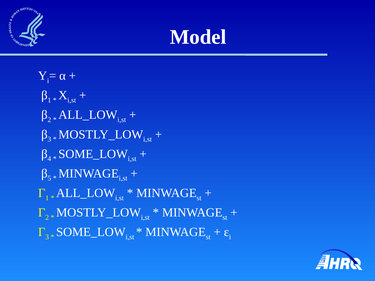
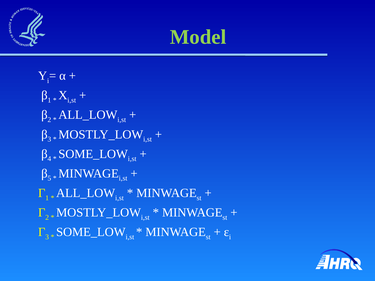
Model colour: white -> light green
